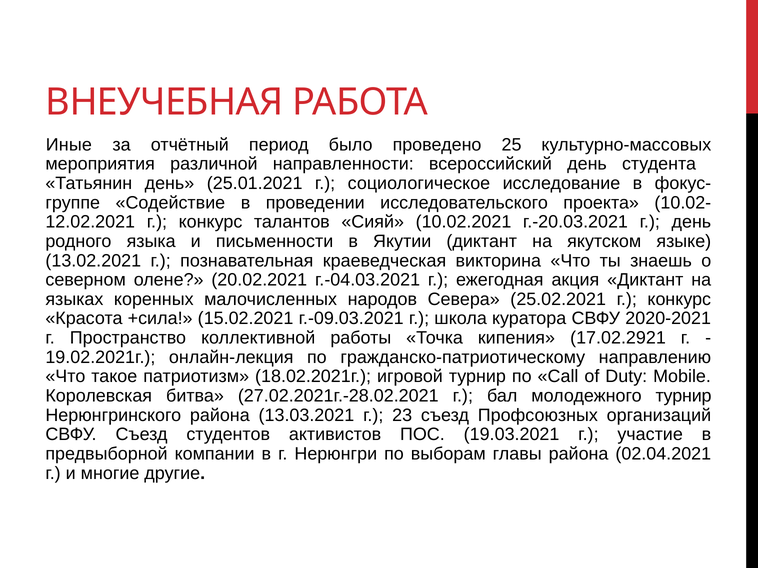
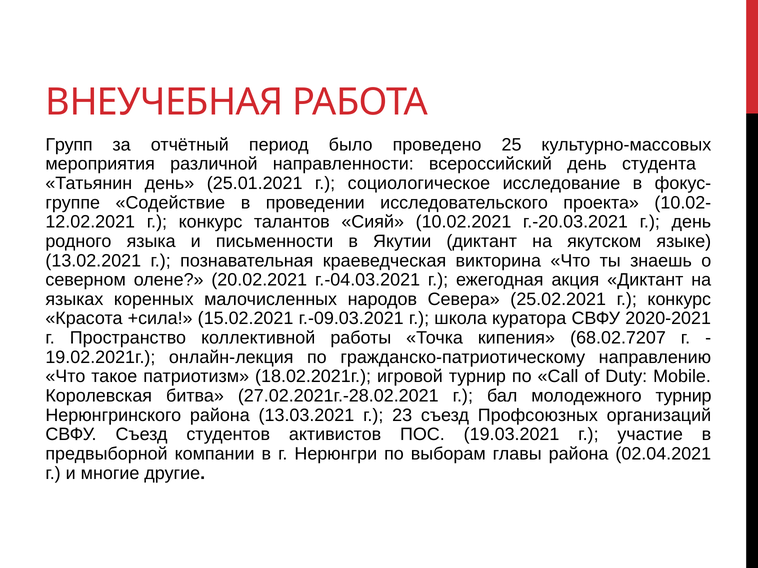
Иные: Иные -> Групп
17.02.2921: 17.02.2921 -> 68.02.7207
